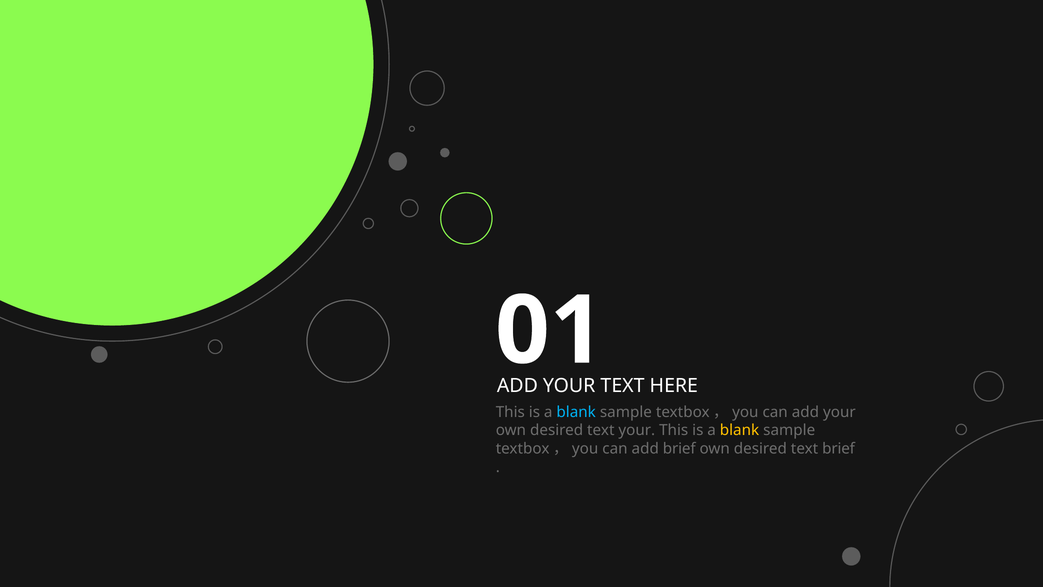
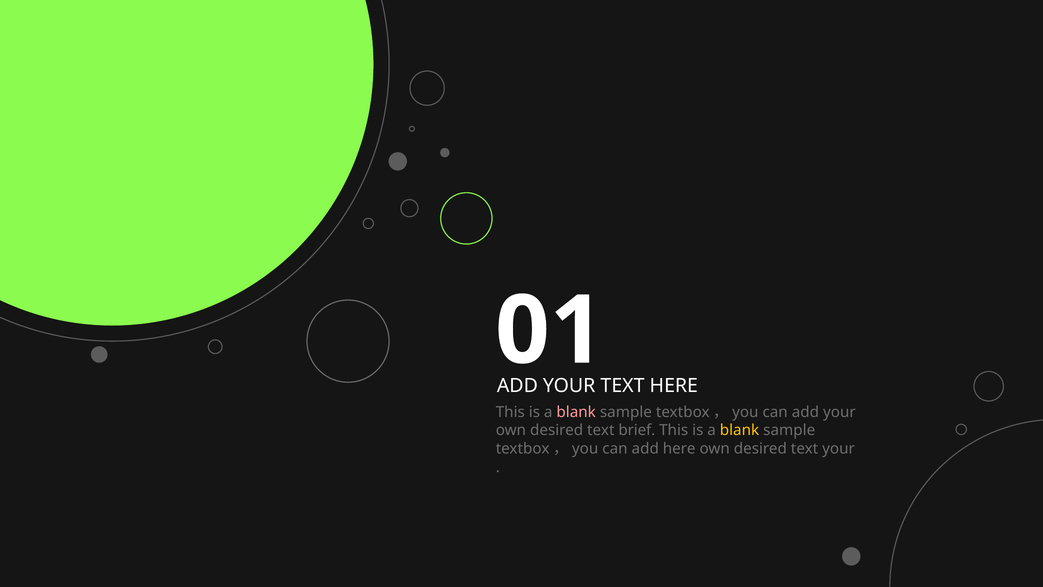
blank at (576, 412) colour: light blue -> pink
text your: your -> brief
add brief: brief -> here
text brief: brief -> your
